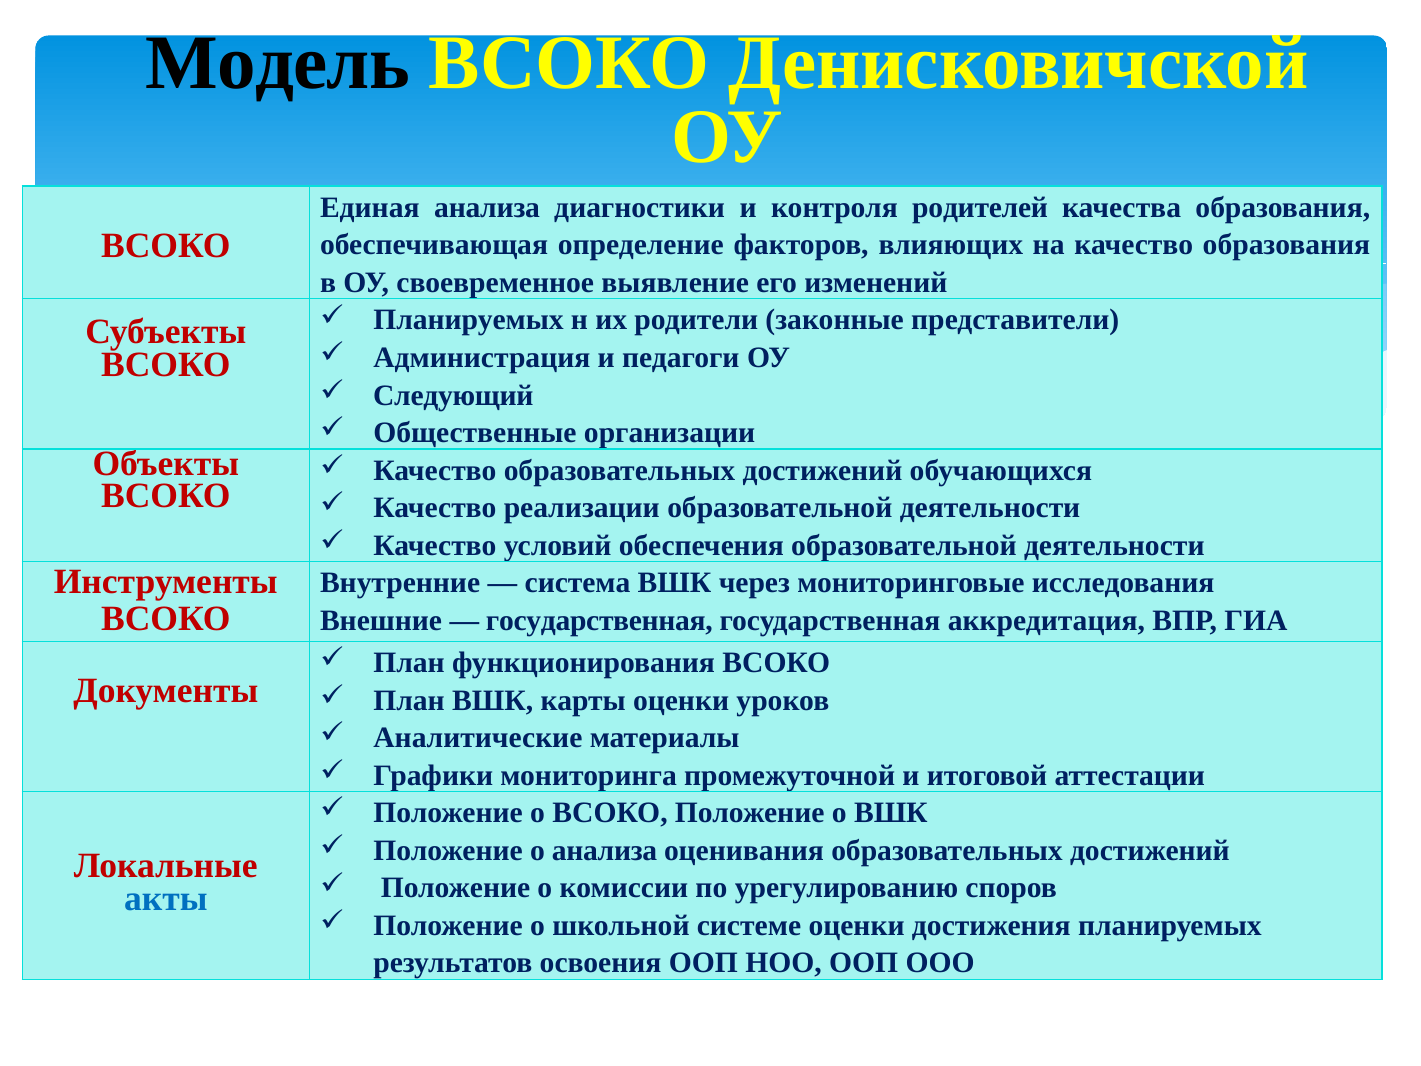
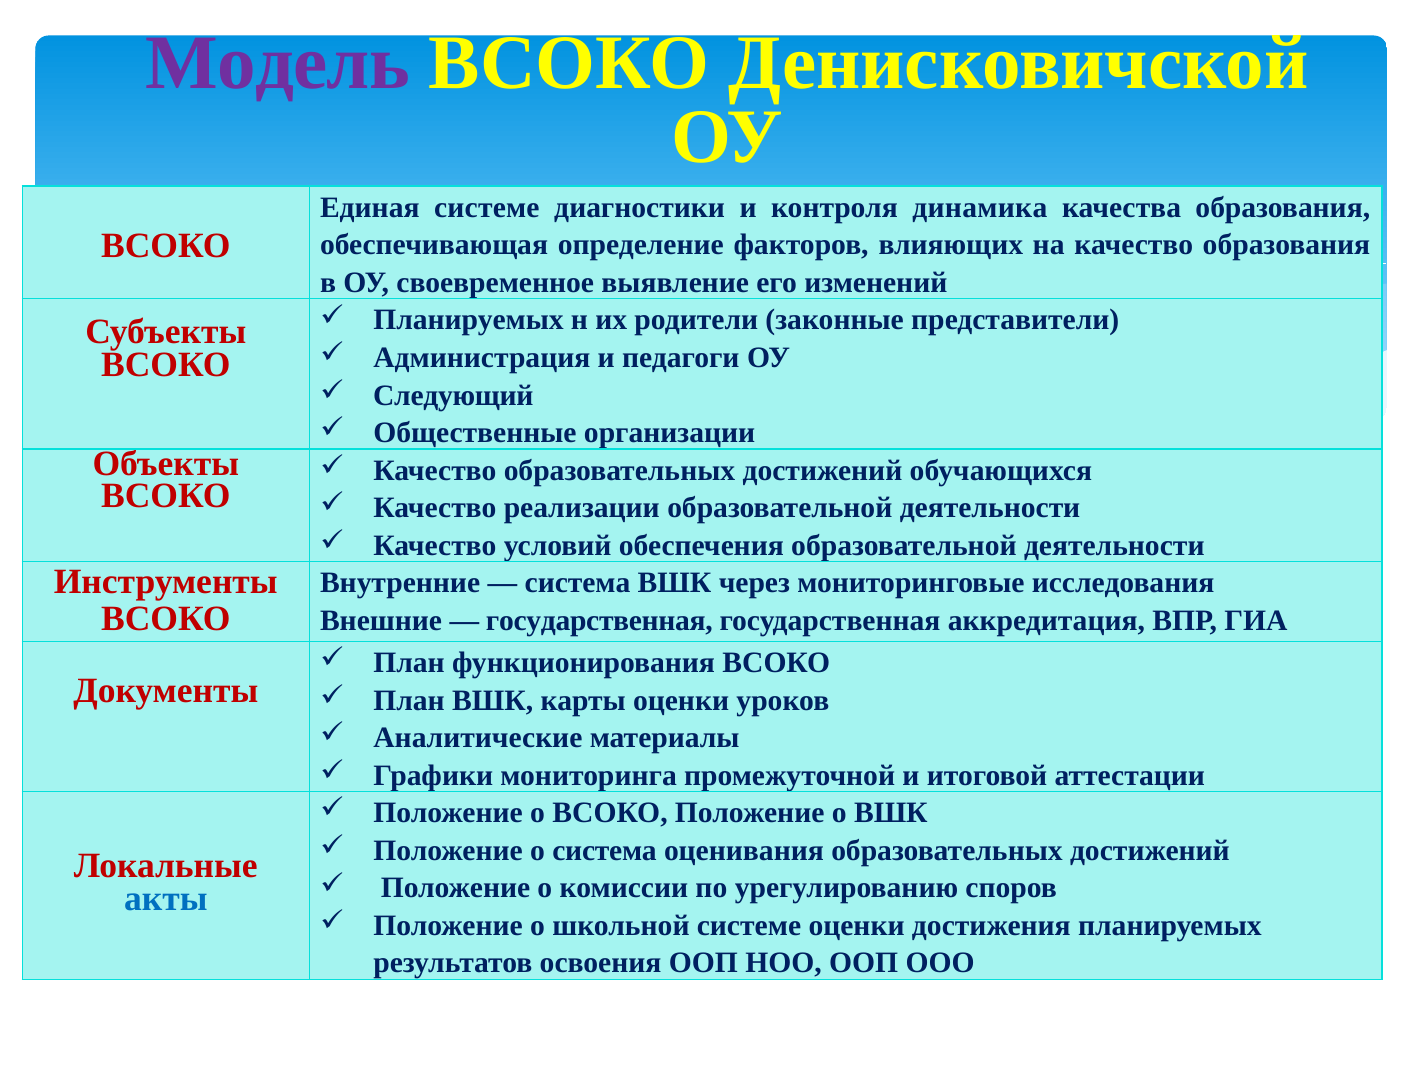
Модель colour: black -> purple
Единая анализа: анализа -> системе
родителей: родителей -> динамика
о анализа: анализа -> система
